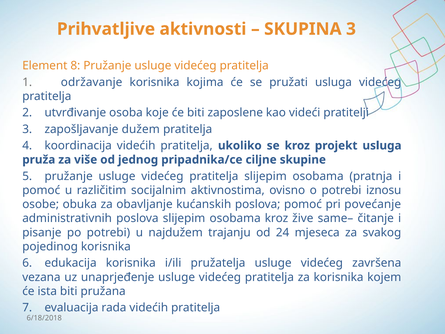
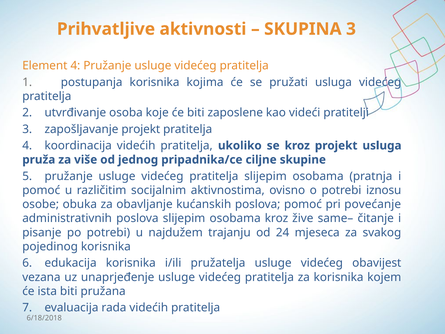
Element 8: 8 -> 4
održavanje: održavanje -> postupanja
zapošljavanje dužem: dužem -> projekt
završena: završena -> obavijest
